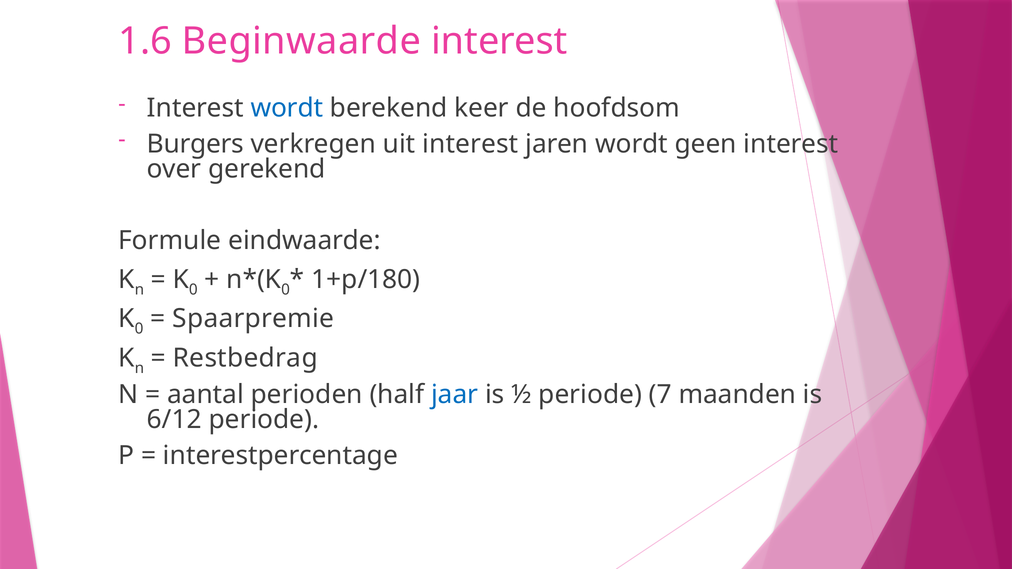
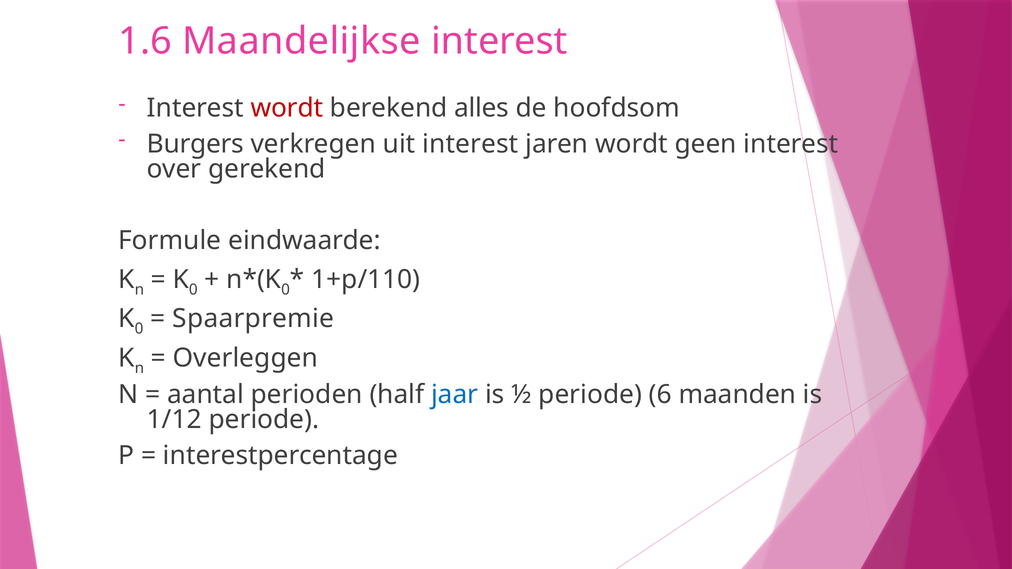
Beginwaarde: Beginwaarde -> Maandelijkse
wordt at (287, 108) colour: blue -> red
keer: keer -> alles
1+p/180: 1+p/180 -> 1+p/110
Restbedrag: Restbedrag -> Overleggen
7: 7 -> 6
6/12: 6/12 -> 1/12
